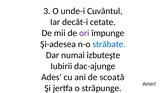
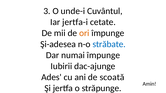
decât-i: decât-i -> jertfa-i
ori colour: purple -> orange
numai izbuteşte: izbuteşte -> împunge
